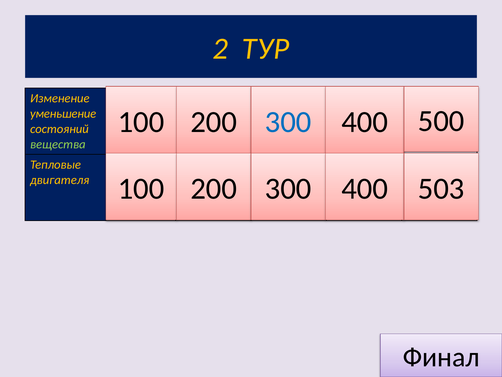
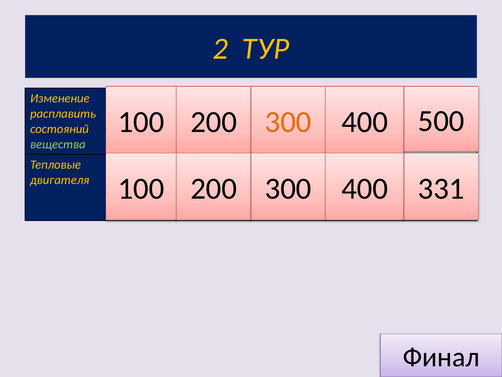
уменьшение: уменьшение -> расплавить
300 at (288, 122) colour: blue -> orange
503: 503 -> 331
